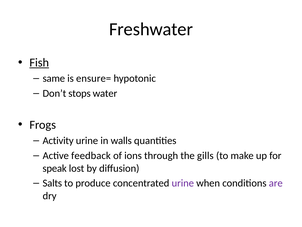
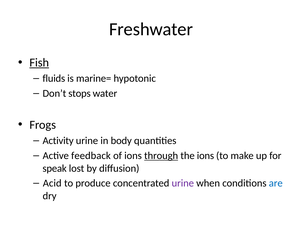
same: same -> fluids
ensure=: ensure= -> marine=
walls: walls -> body
through underline: none -> present
the gills: gills -> ions
Salts: Salts -> Acid
are colour: purple -> blue
